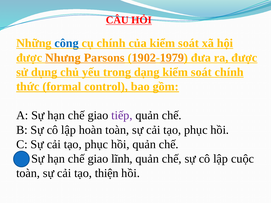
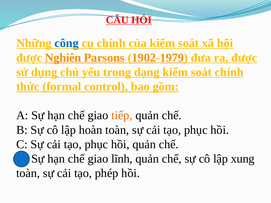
Nhưng: Nhưng -> Nghiên
tiếp colour: purple -> orange
cuộc: cuộc -> xung
thiện: thiện -> phép
